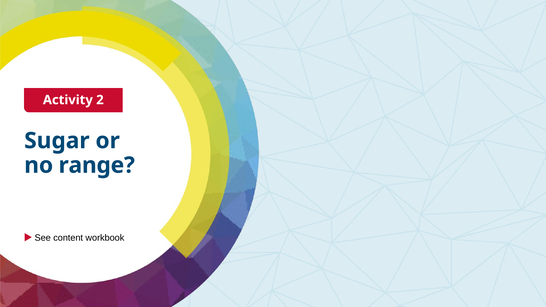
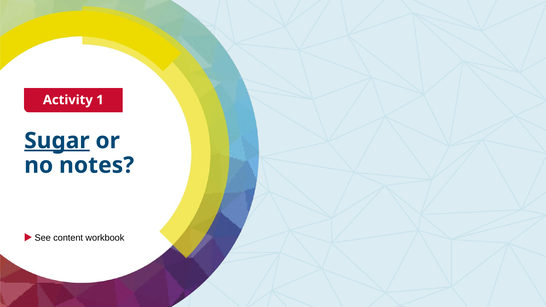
2: 2 -> 1
Sugar underline: none -> present
range: range -> notes
